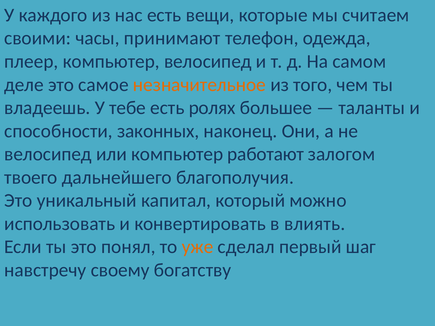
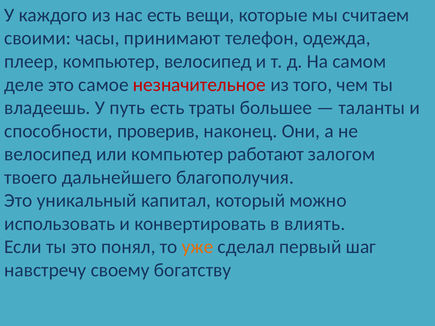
незначительное colour: orange -> red
тебе: тебе -> путь
ролях: ролях -> траты
законных: законных -> проверив
